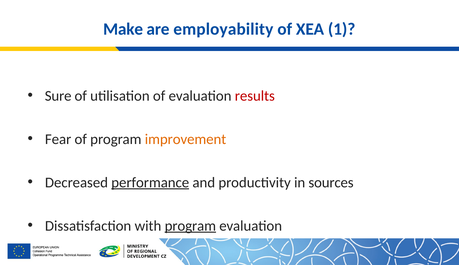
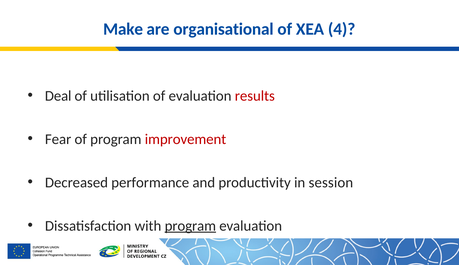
employability: employability -> organisational
1: 1 -> 4
Sure: Sure -> Deal
improvement colour: orange -> red
performance underline: present -> none
sources: sources -> session
